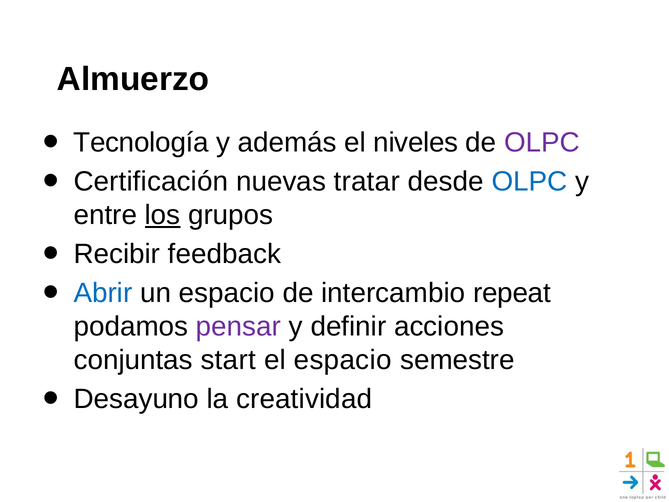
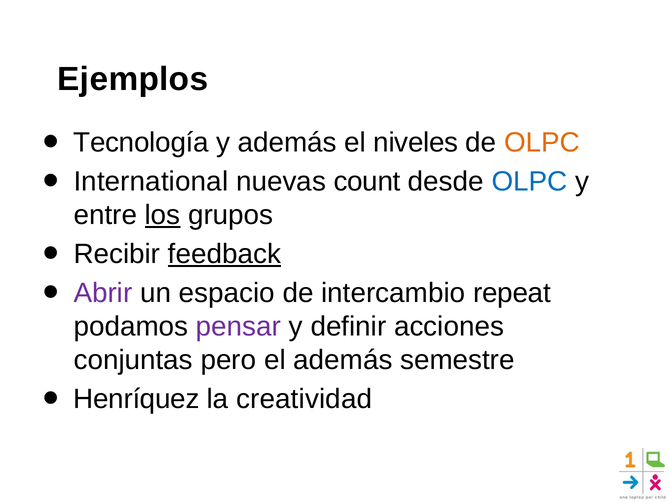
Almuerzo: Almuerzo -> Ejemplos
OLPC at (542, 142) colour: purple -> orange
Certificación: Certificación -> International
tratar: tratar -> count
feedback underline: none -> present
Abrir colour: blue -> purple
start: start -> pero
el espacio: espacio -> además
Desayuno: Desayuno -> Henríquez
